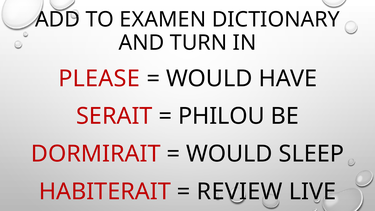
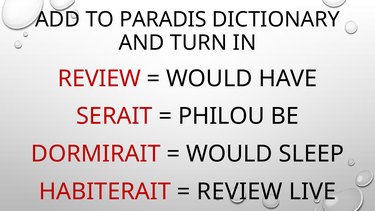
EXAMEN: EXAMEN -> PARADIS
PLEASE at (99, 78): PLEASE -> REVIEW
